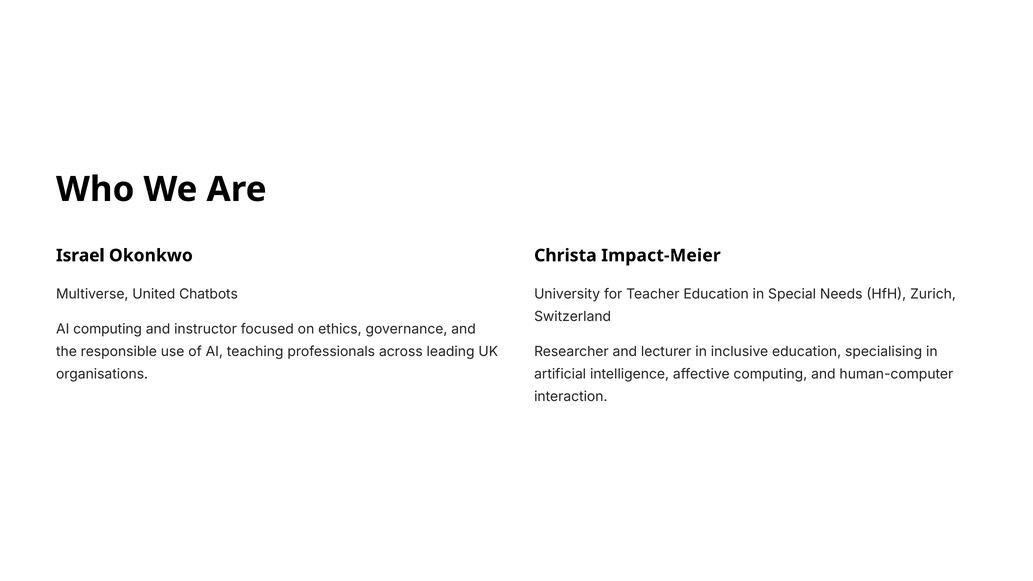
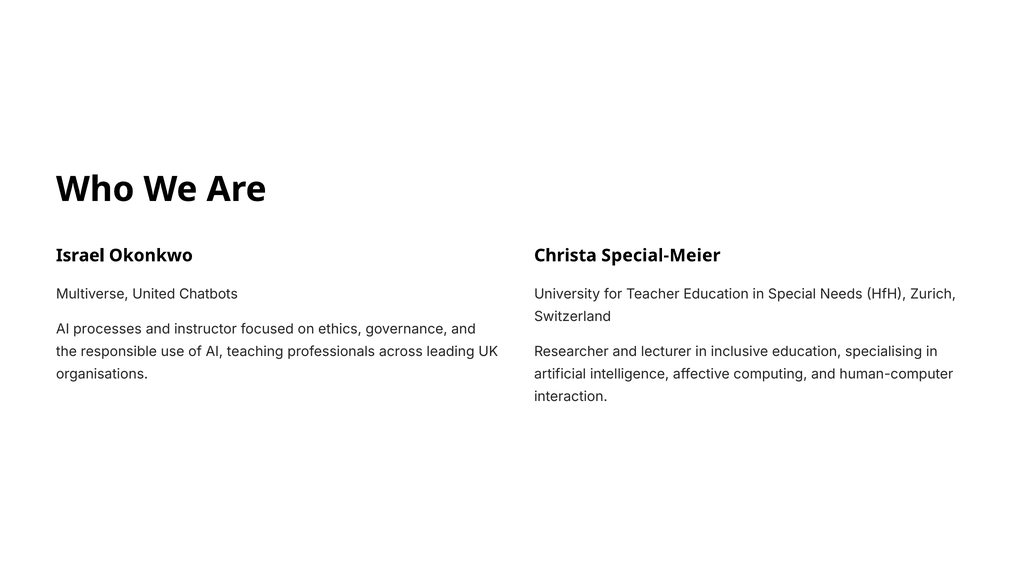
Impact-Meier: Impact-Meier -> Special-Meier
AI computing: computing -> processes
